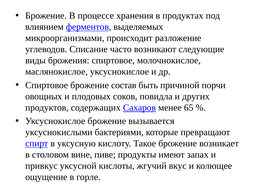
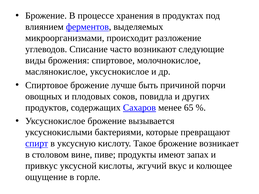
состав: состав -> лучше
